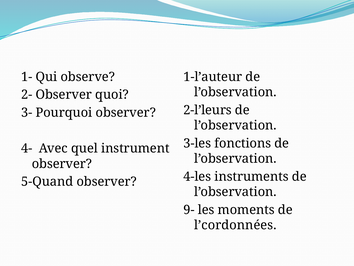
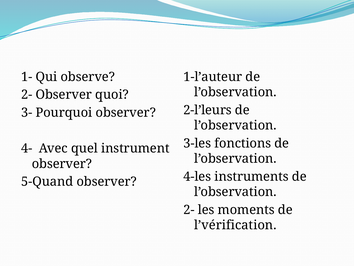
9- at (189, 210): 9- -> 2-
l’cordonnées: l’cordonnées -> l’vérification
